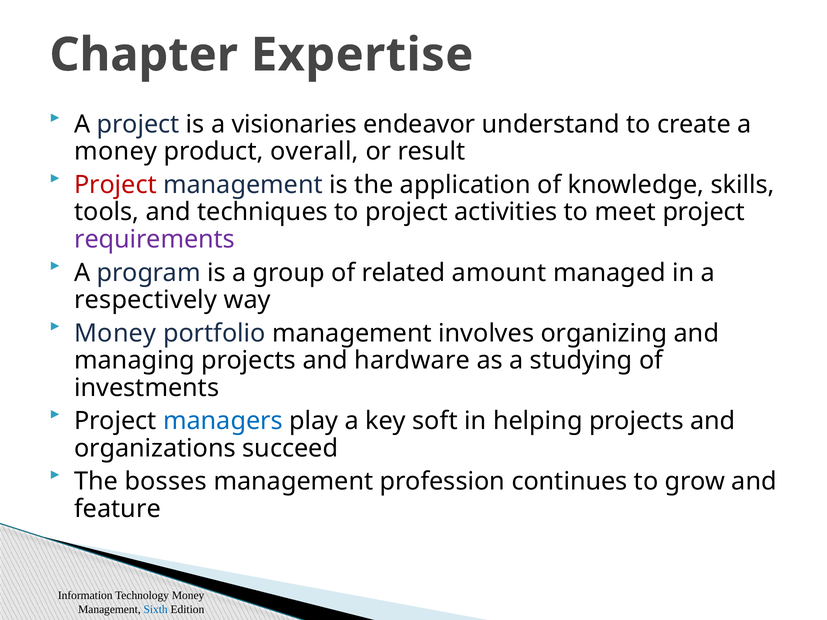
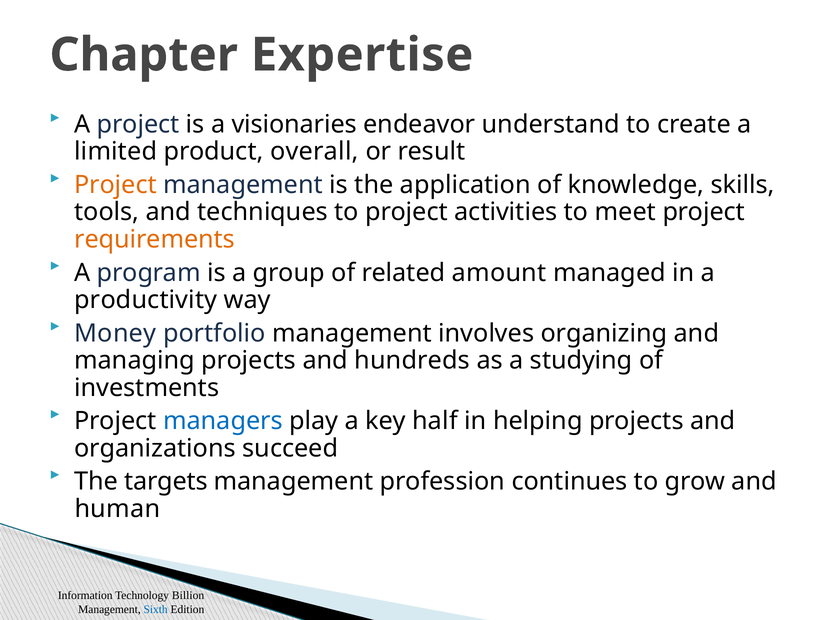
money at (116, 152): money -> limited
Project at (115, 185) colour: red -> orange
requirements colour: purple -> orange
respectively: respectively -> productivity
hardware: hardware -> hundreds
soft: soft -> half
bosses: bosses -> targets
feature: feature -> human
Technology Money: Money -> Billion
